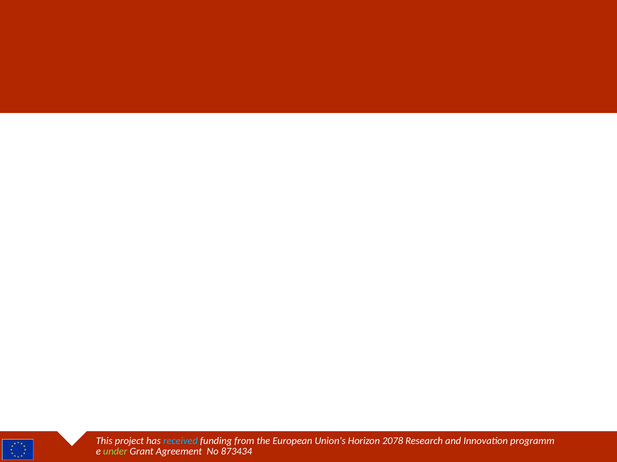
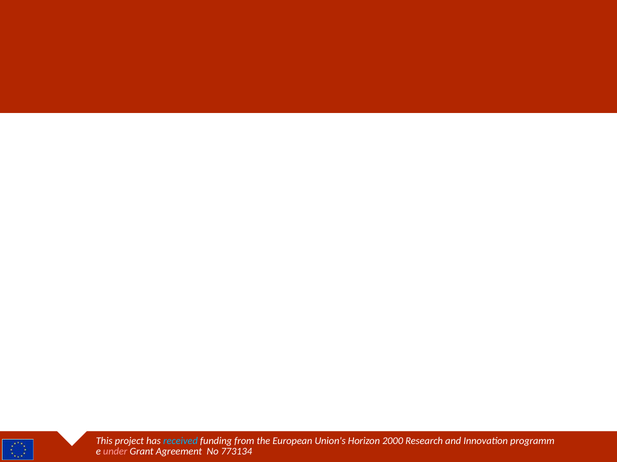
2078: 2078 -> 2000
under colour: light green -> pink
873434: 873434 -> 773134
